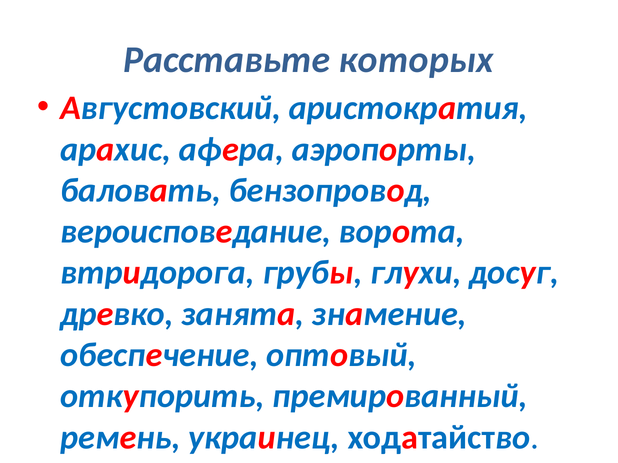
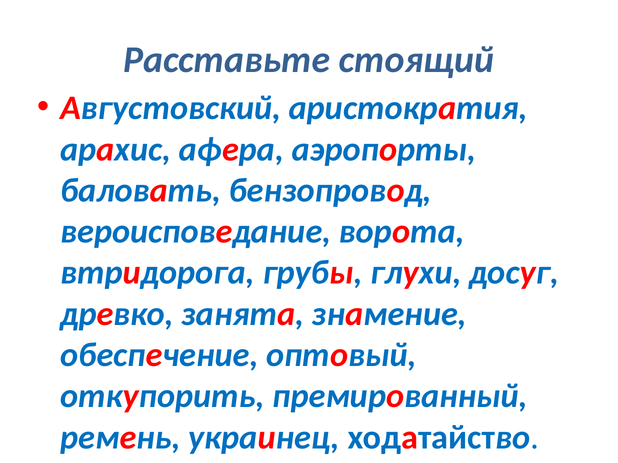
которых: которых -> стоящий
